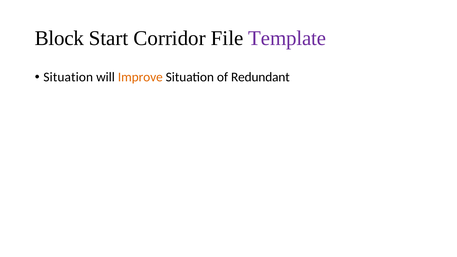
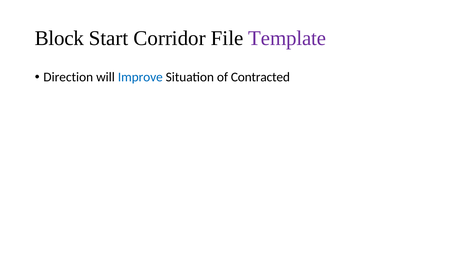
Situation at (68, 77): Situation -> Direction
Improve colour: orange -> blue
Redundant: Redundant -> Contracted
